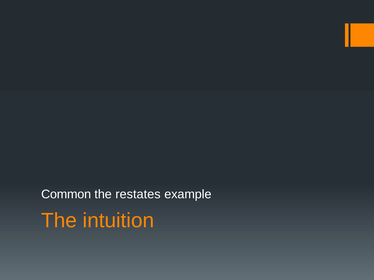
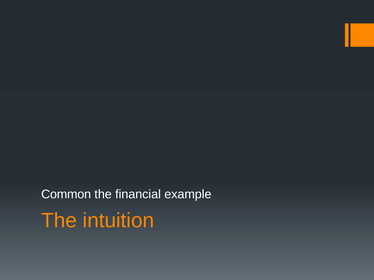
restates: restates -> financial
